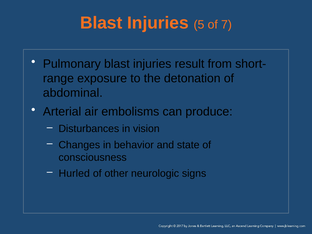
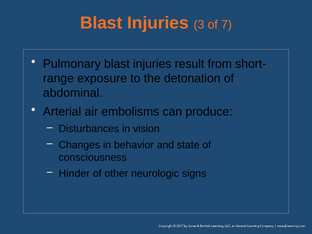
5: 5 -> 3
Hurled: Hurled -> Hinder
